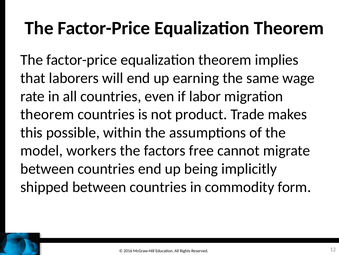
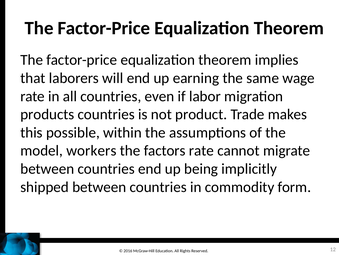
theorem at (47, 114): theorem -> products
factors free: free -> rate
